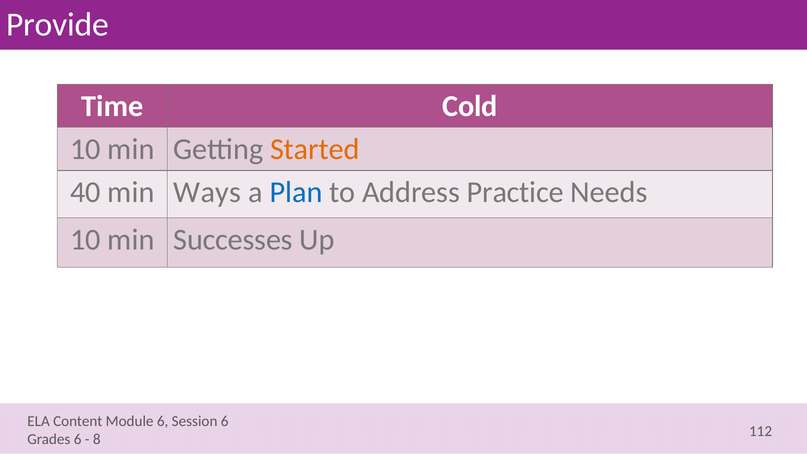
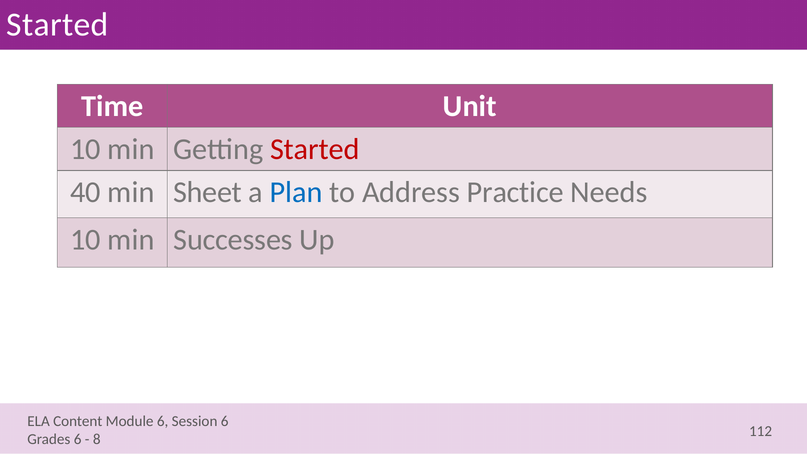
Provide at (58, 25): Provide -> Started
Cold: Cold -> Unit
Started at (315, 149) colour: orange -> red
Ways: Ways -> Sheet
